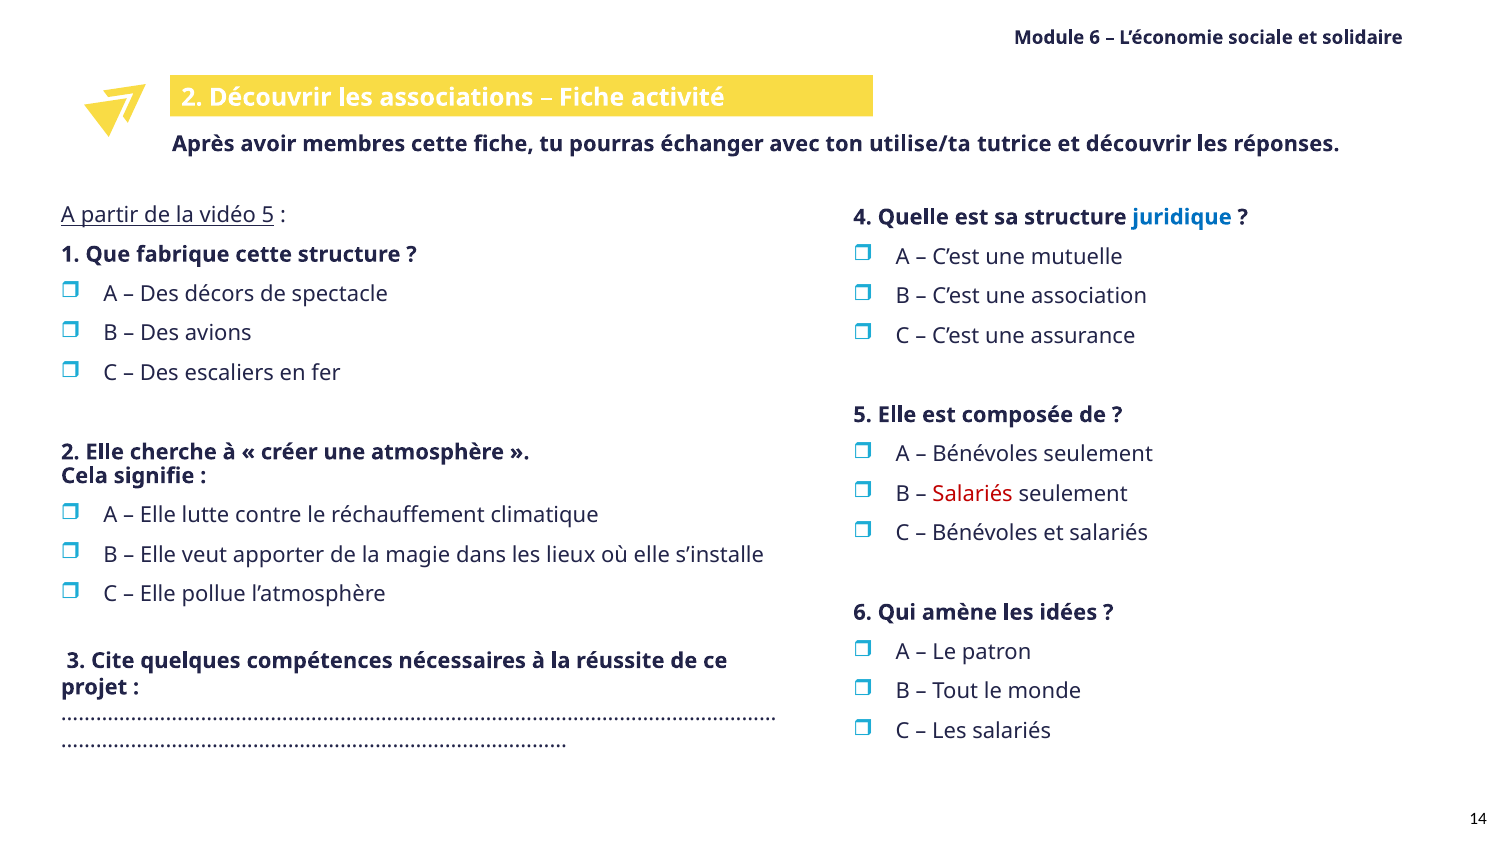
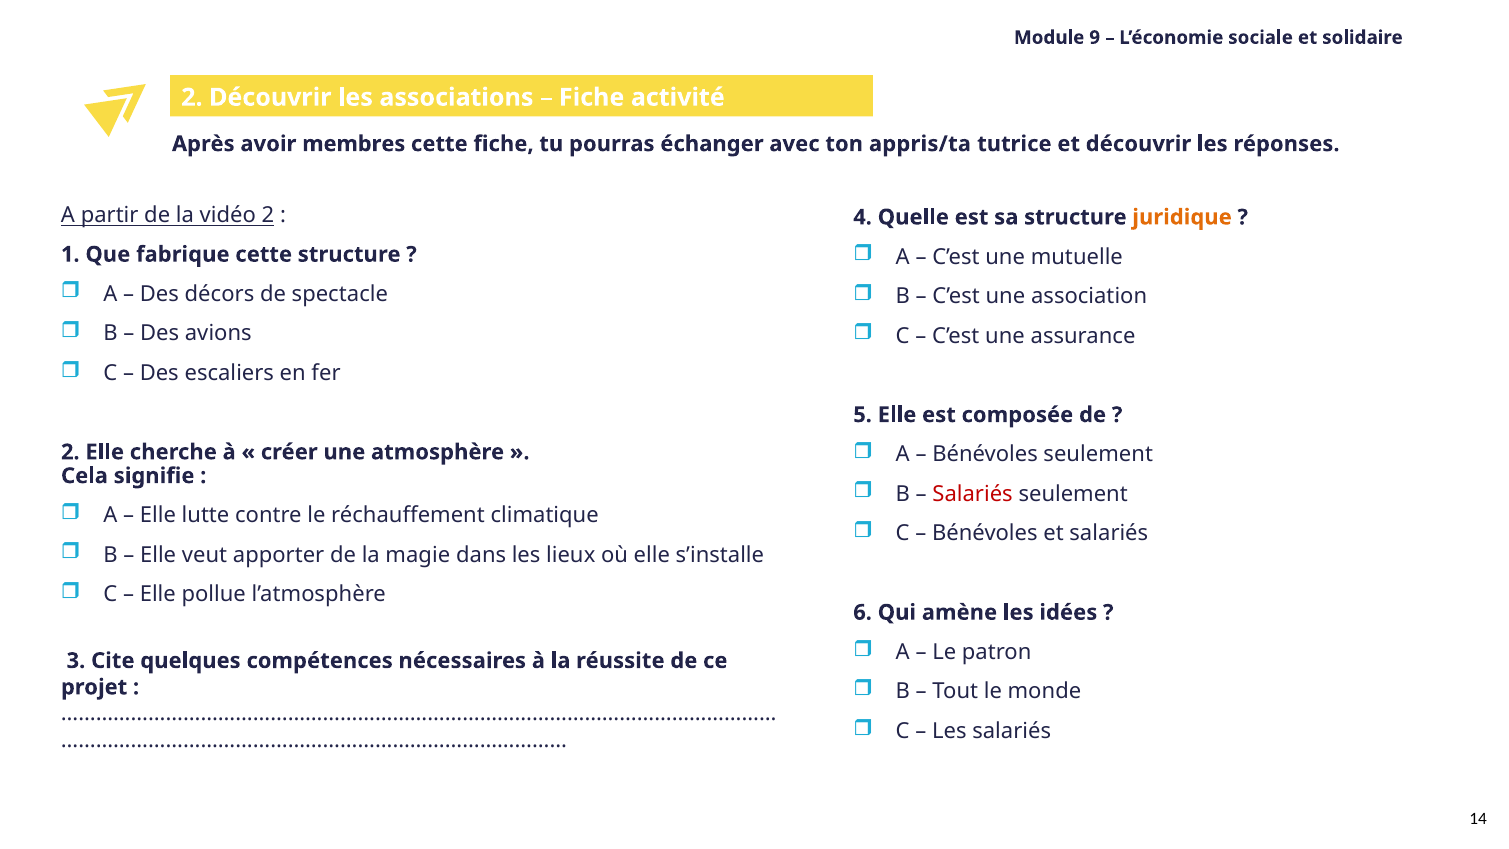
Module 6: 6 -> 9
utilise/ta: utilise/ta -> appris/ta
vidéo 5: 5 -> 2
juridique colour: blue -> orange
